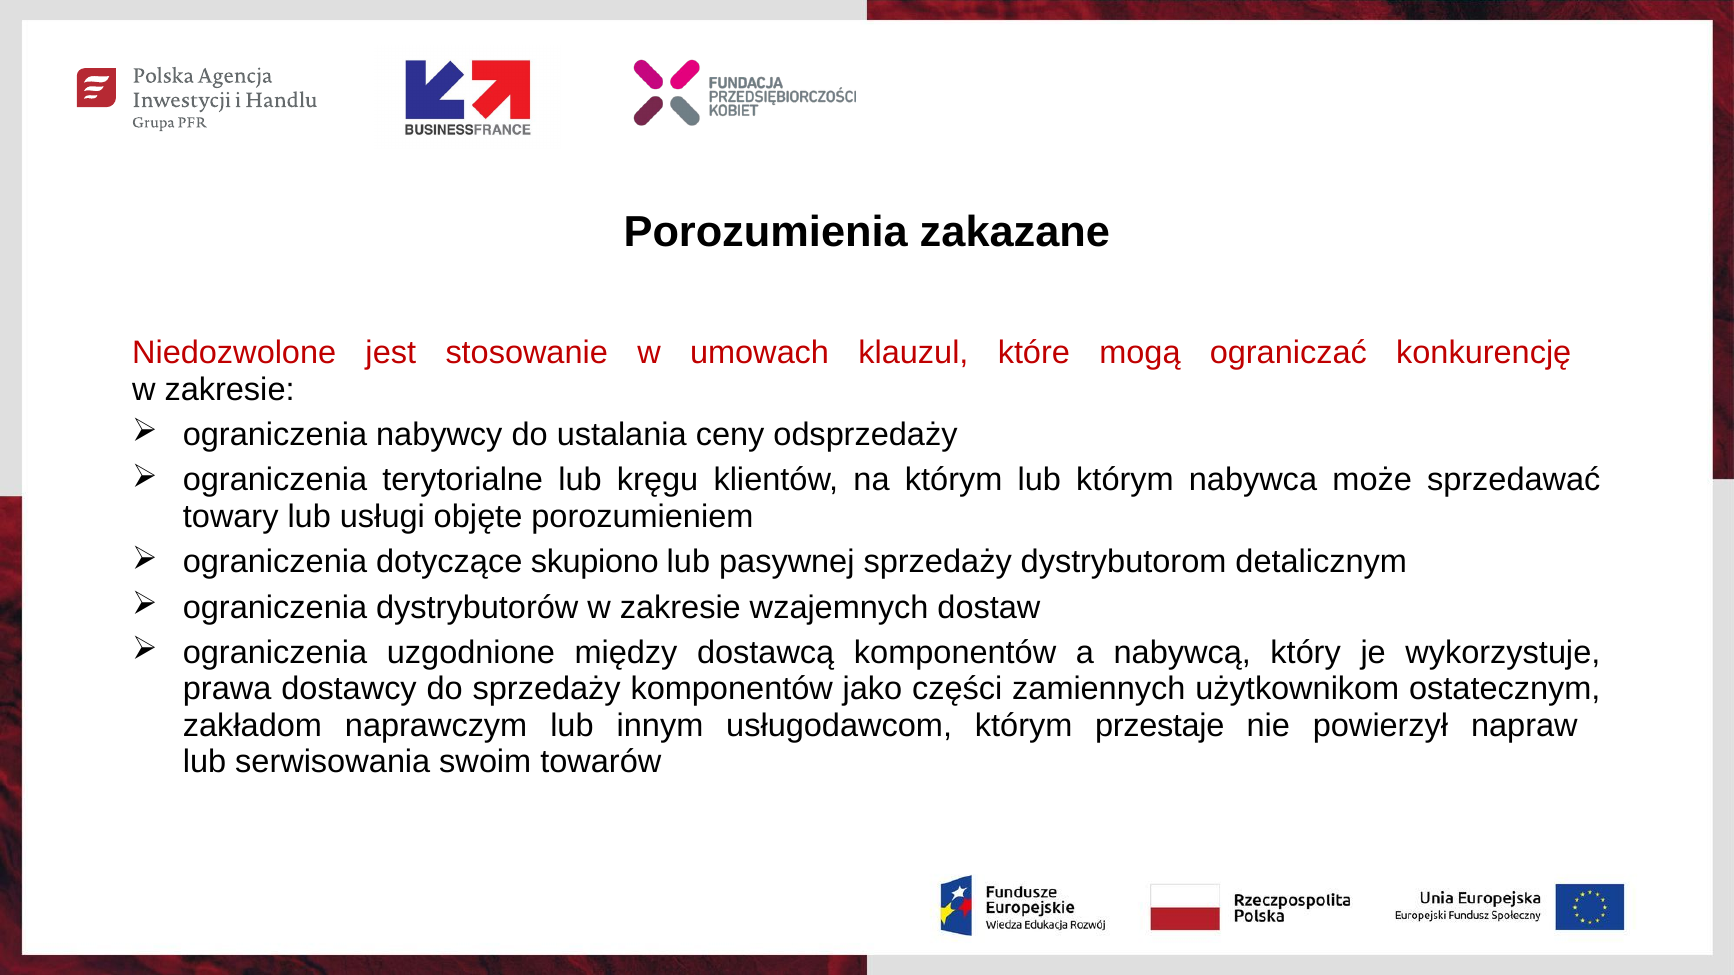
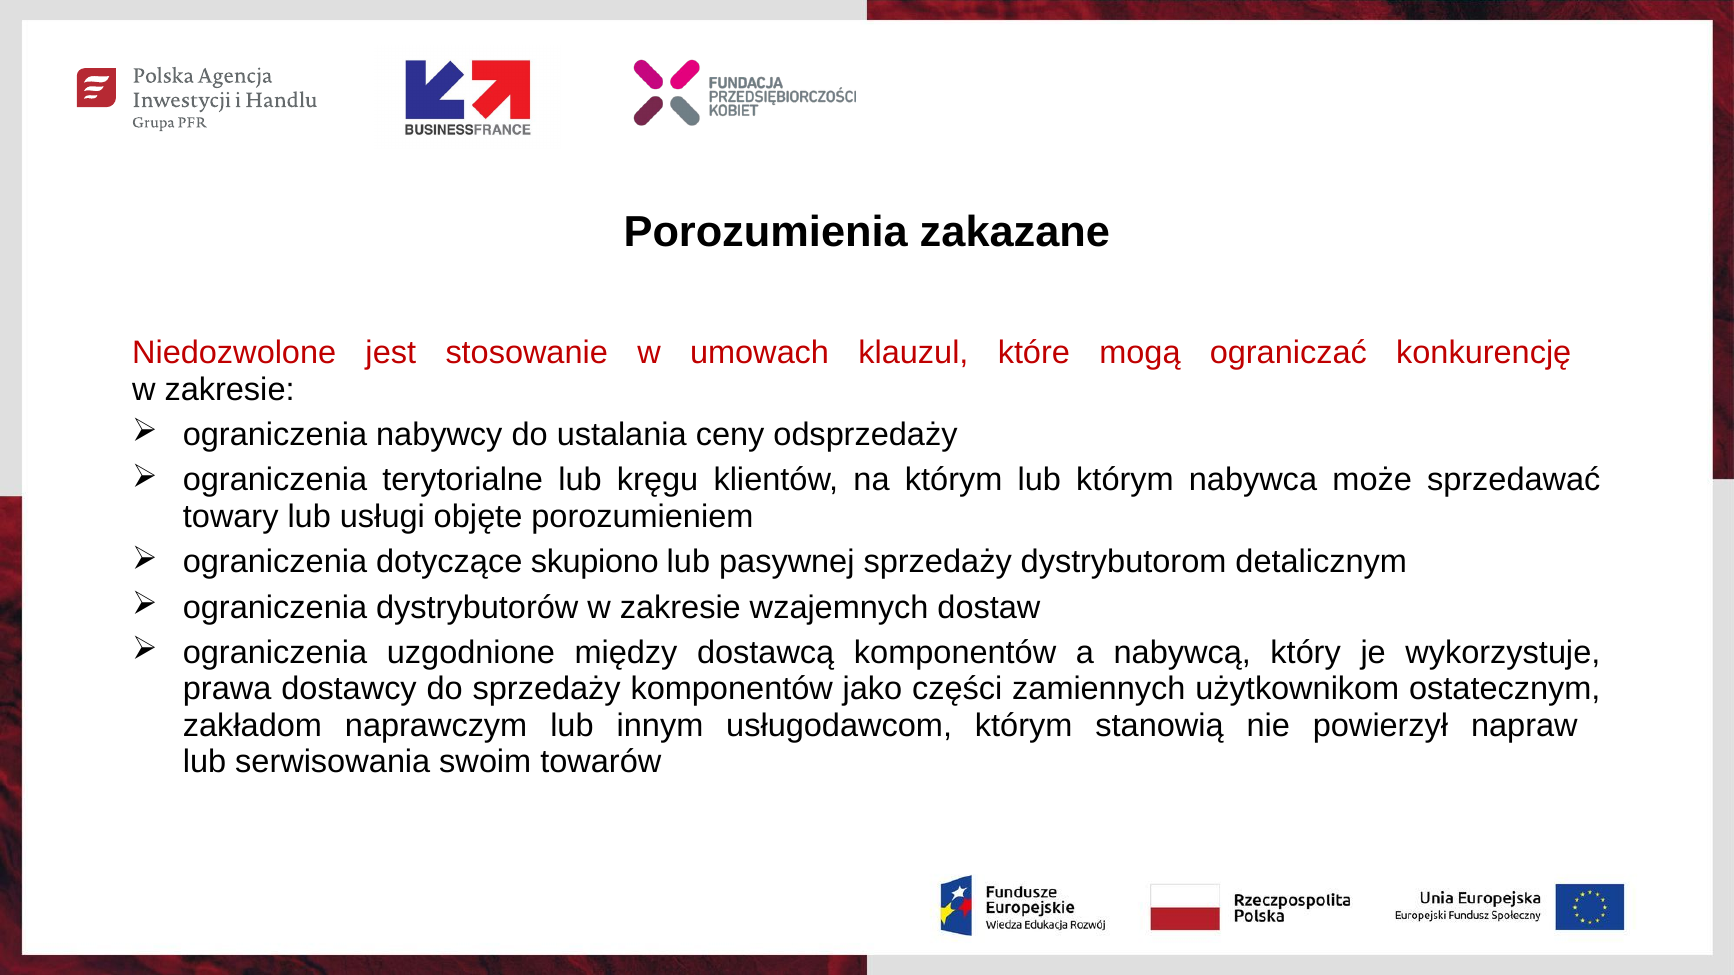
przestaje: przestaje -> stanowią
